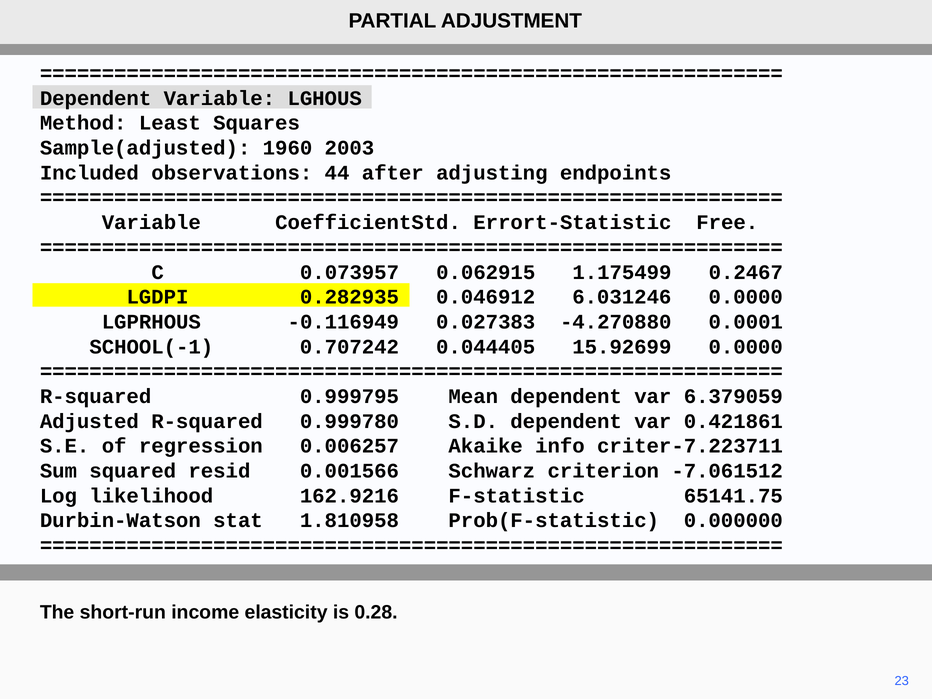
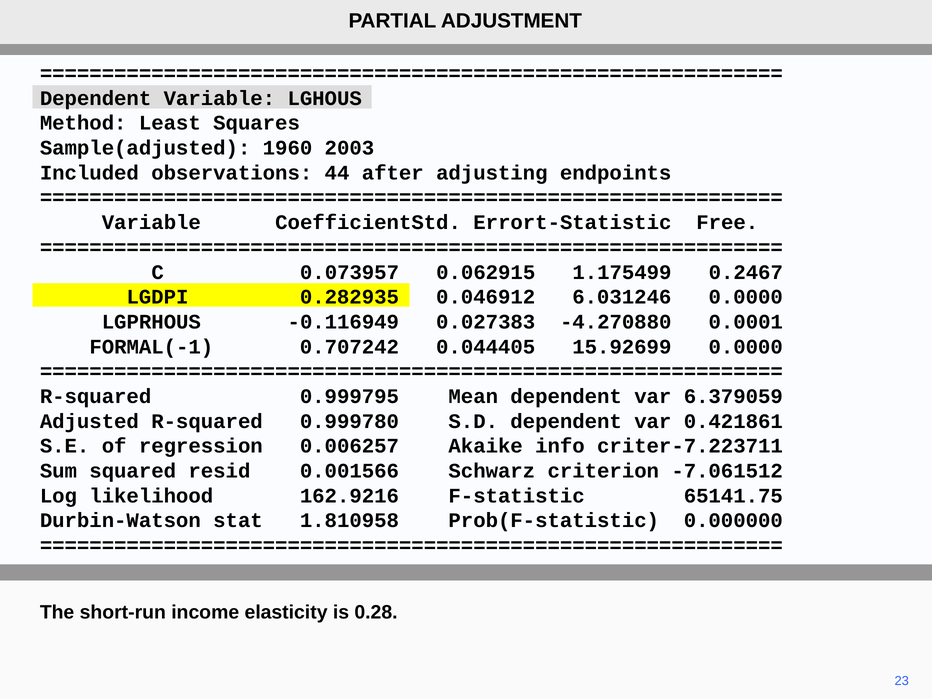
SCHOOL(-1: SCHOOL(-1 -> FORMAL(-1
